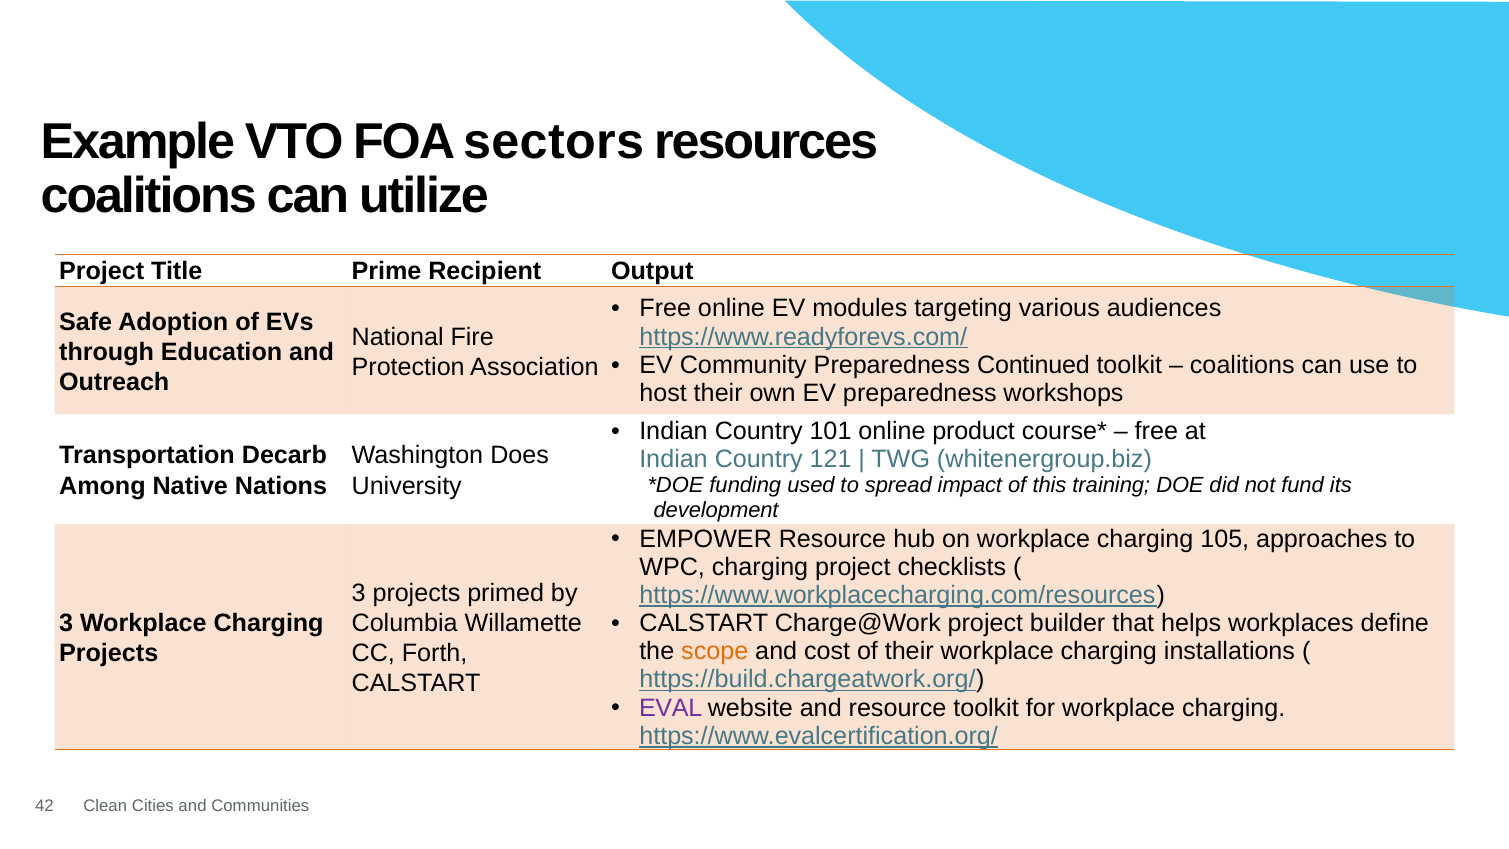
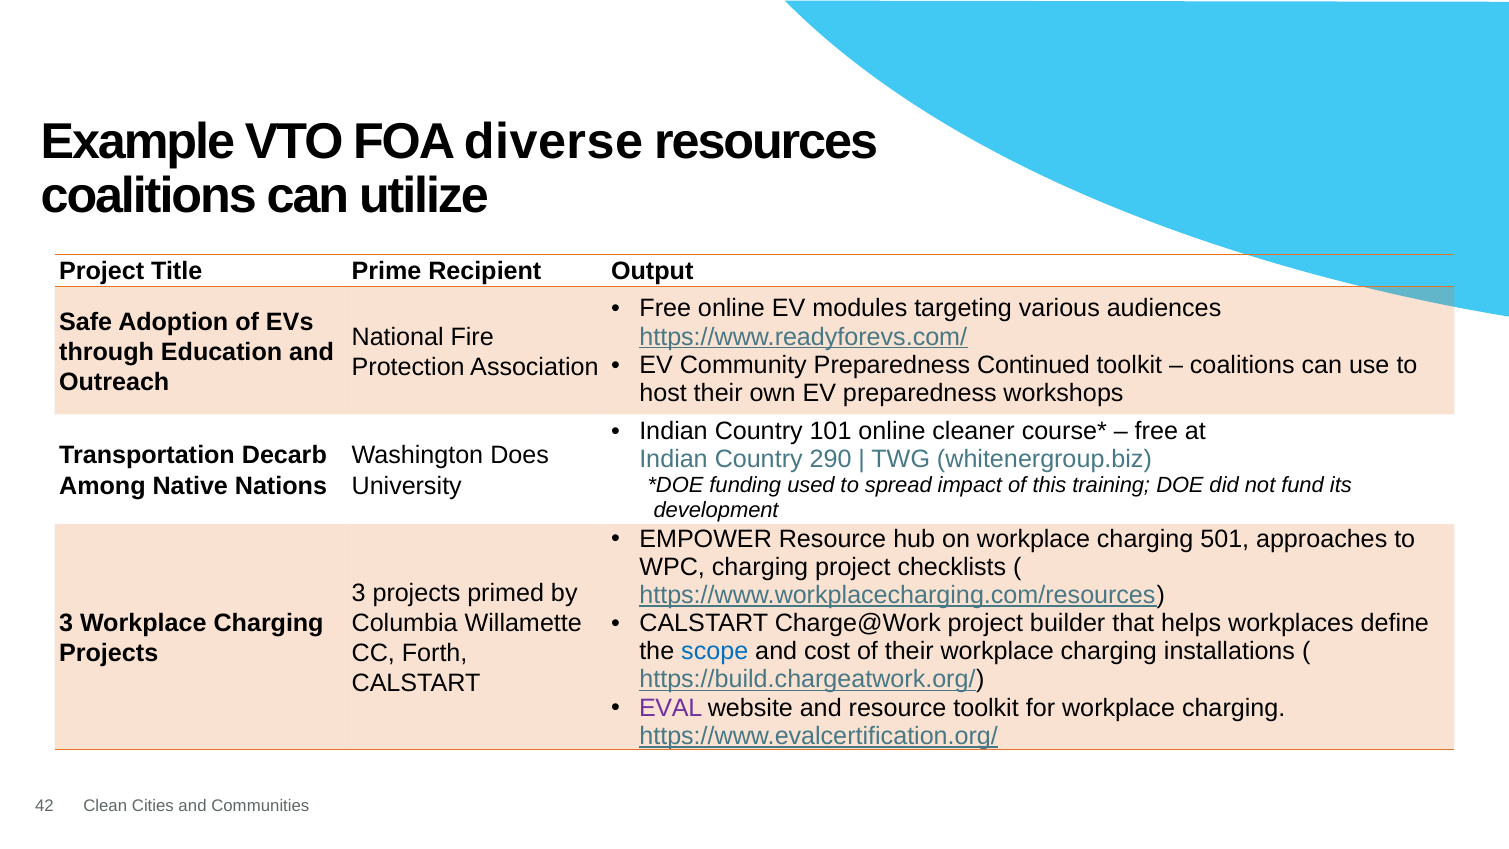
sectors: sectors -> diverse
product: product -> cleaner
121: 121 -> 290
105: 105 -> 501
scope colour: orange -> blue
